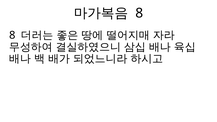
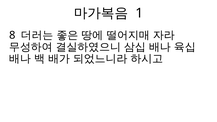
8 at (139, 13): 8 -> 1
